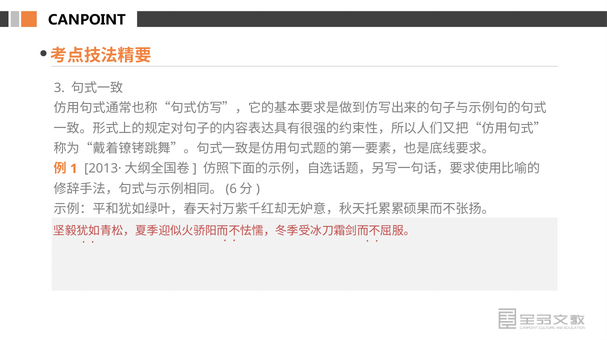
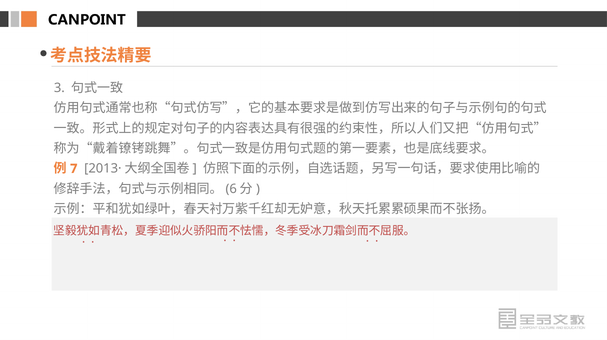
1: 1 -> 7
